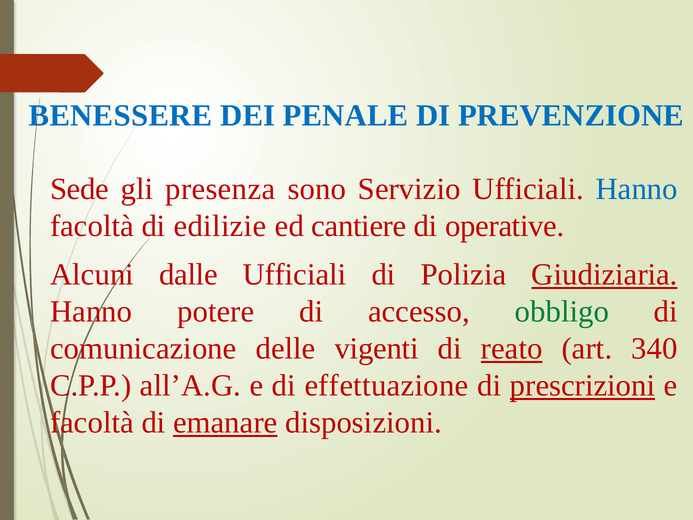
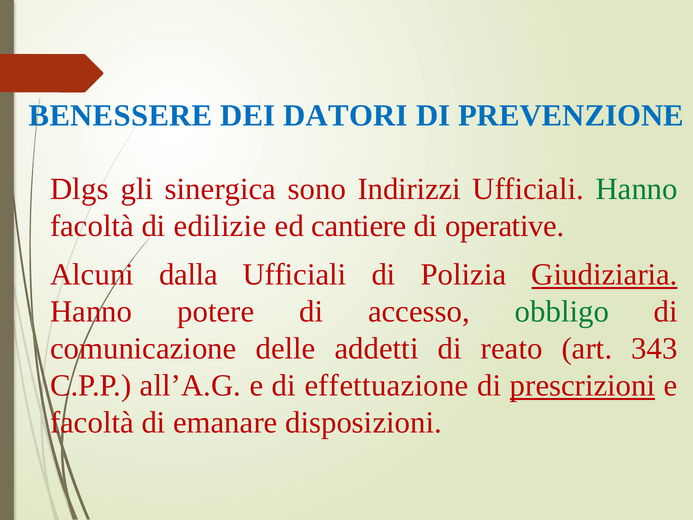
PENALE: PENALE -> DATORI
Sede: Sede -> Dlgs
presenza: presenza -> sinergica
Servizio: Servizio -> Indirizzi
Hanno at (637, 189) colour: blue -> green
dalle: dalle -> dalla
vigenti: vigenti -> addetti
reato underline: present -> none
340: 340 -> 343
emanare underline: present -> none
